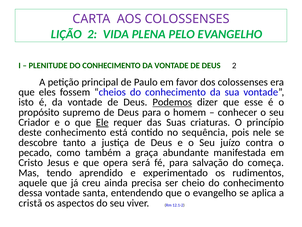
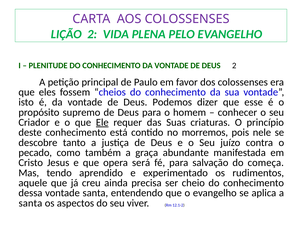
Podemos underline: present -> none
sequência: sequência -> morremos
cristã at (30, 203): cristã -> santa
